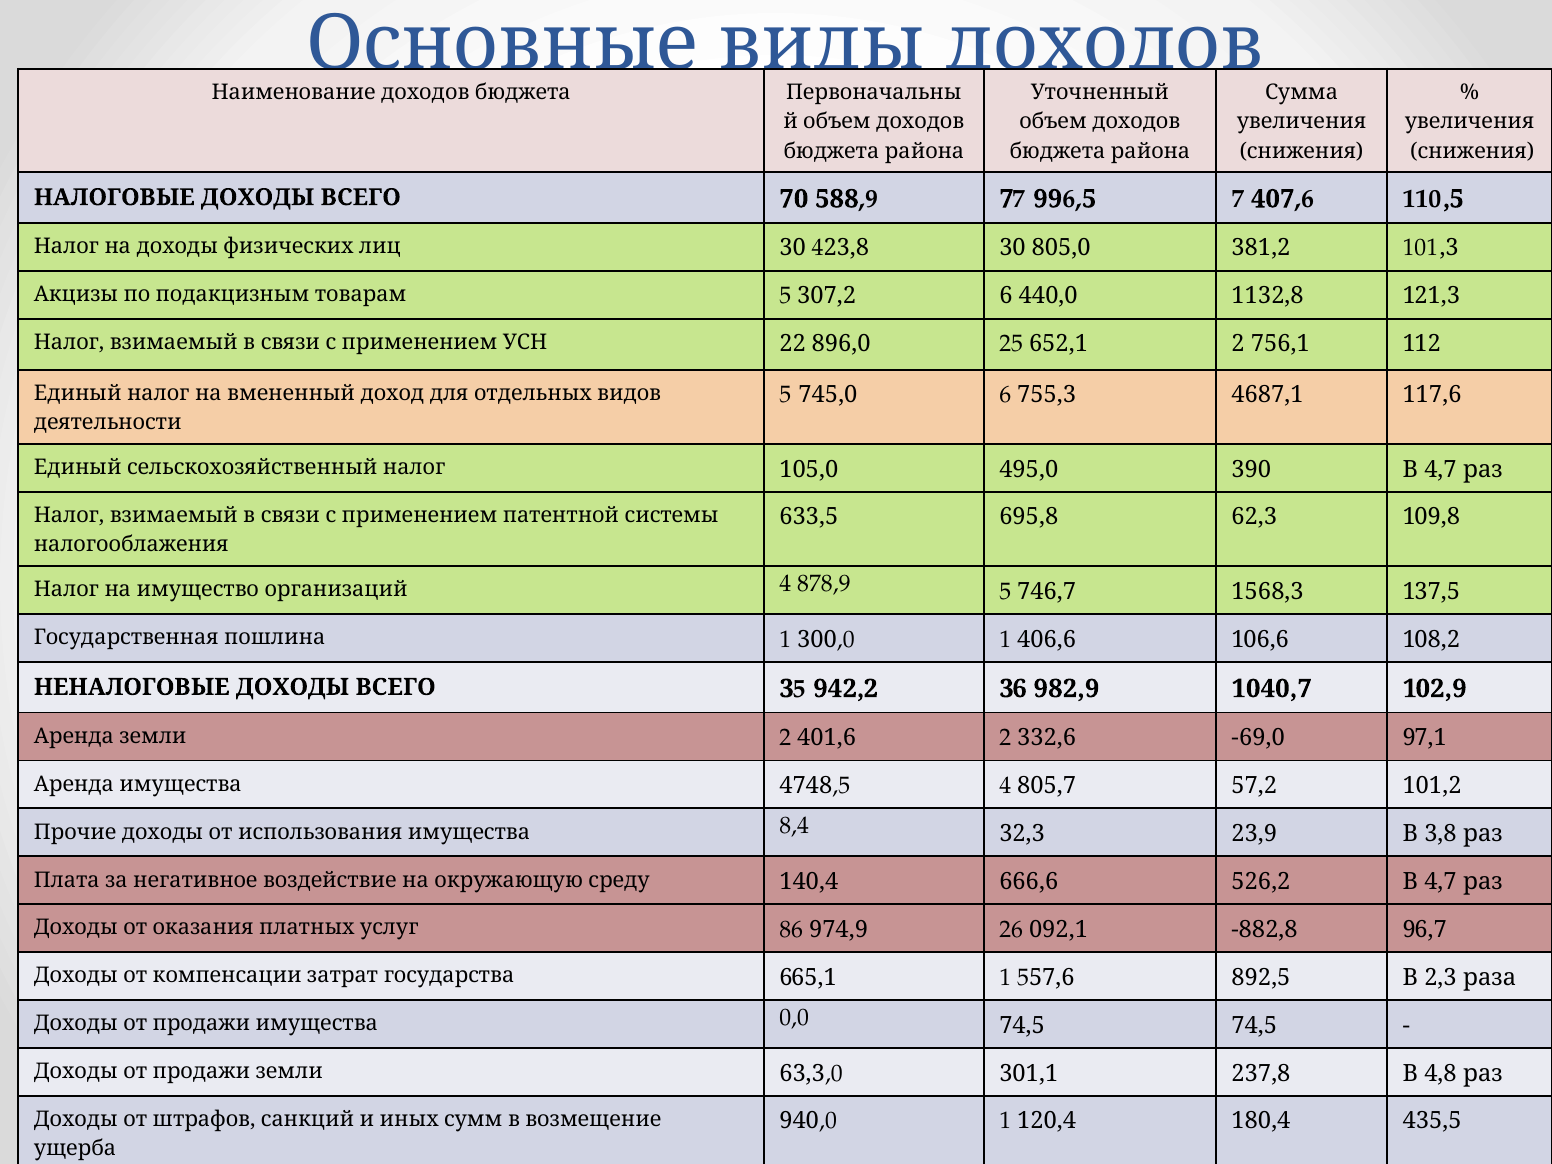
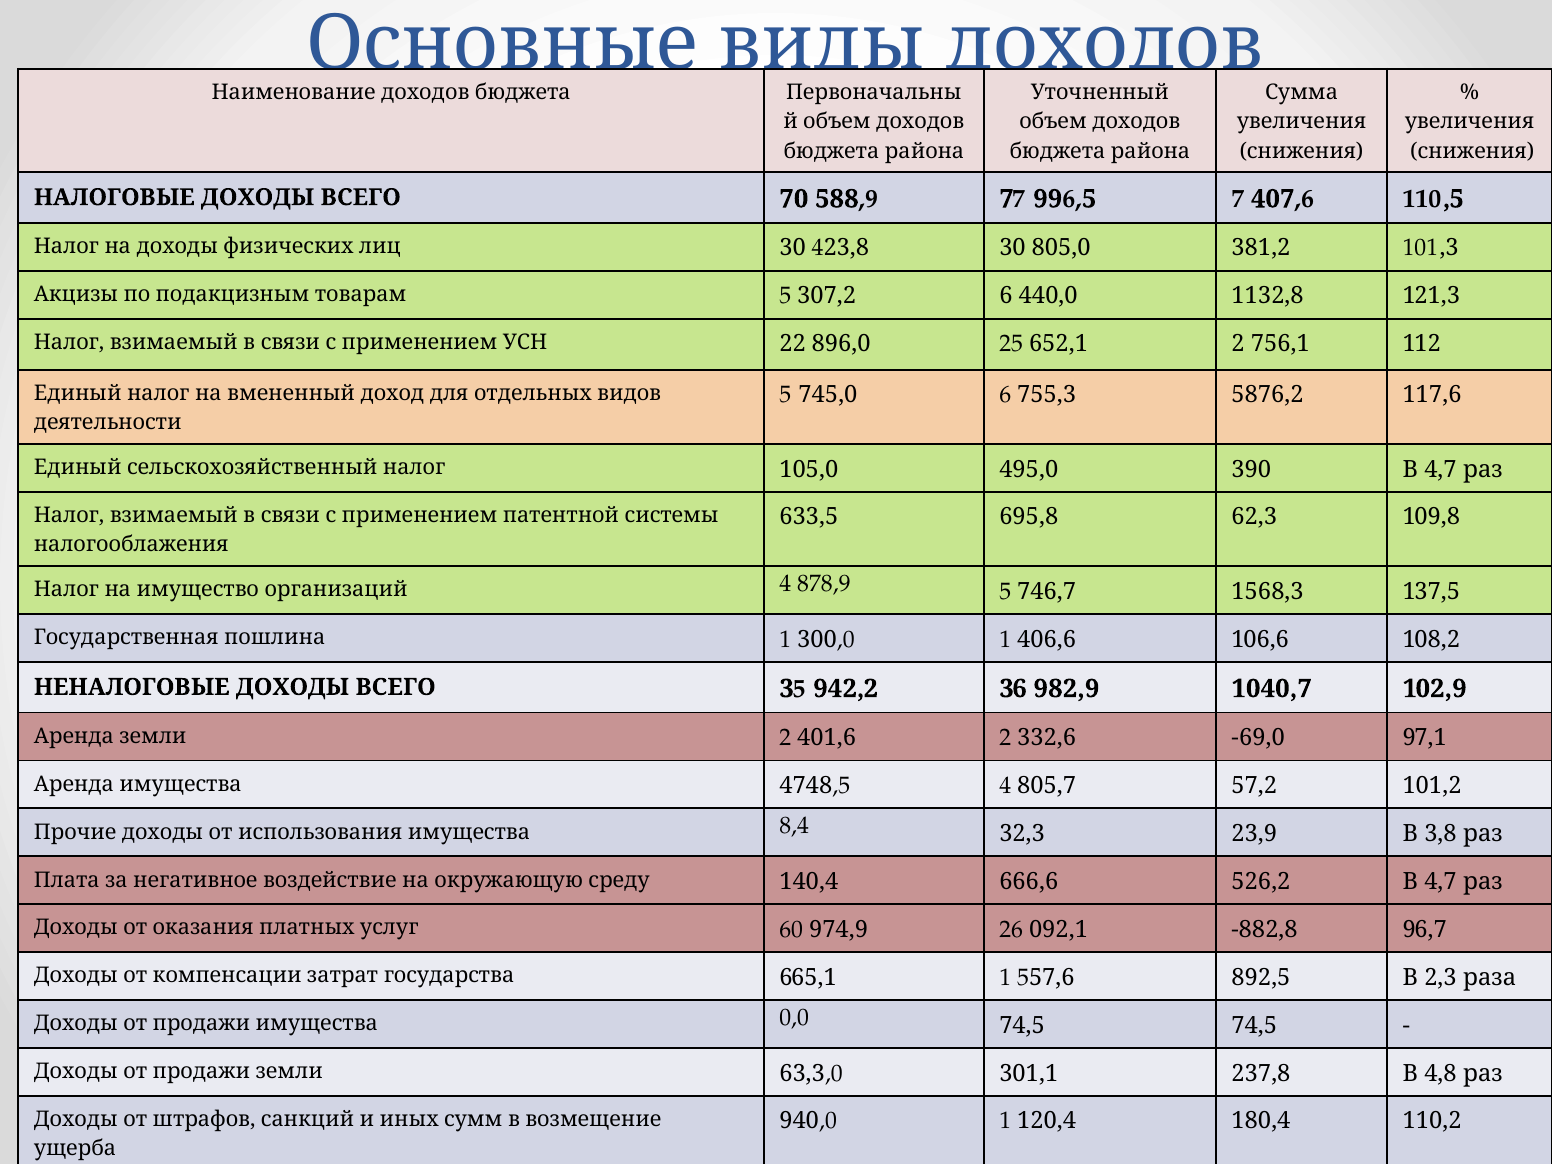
4687,1: 4687,1 -> 5876,2
86: 86 -> 60
435,5: 435,5 -> 110,2
